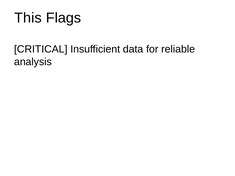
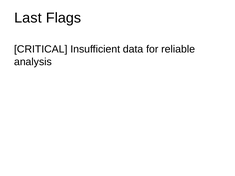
This: This -> Last
